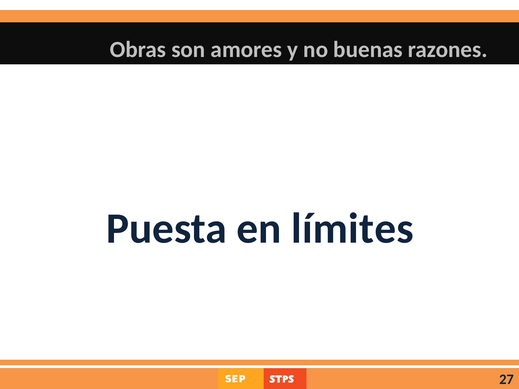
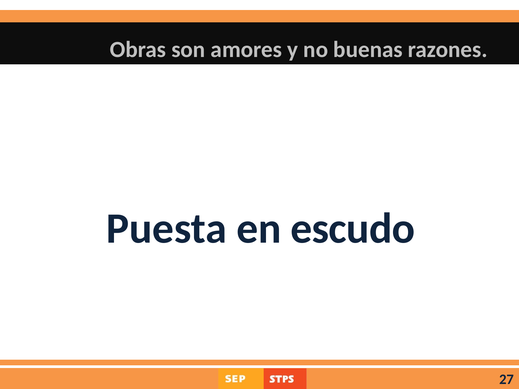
límites: límites -> escudo
